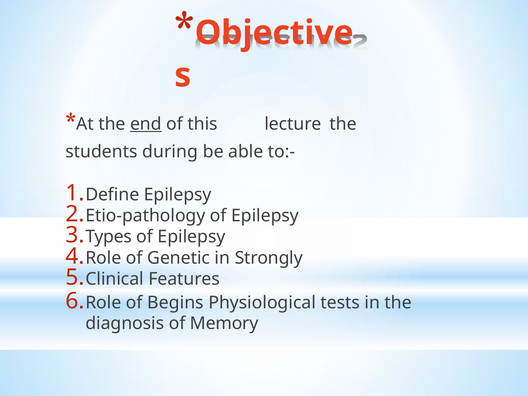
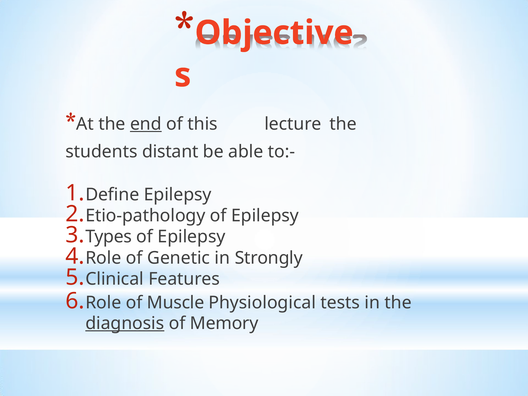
during: during -> distant
Begins: Begins -> Muscle
diagnosis underline: none -> present
